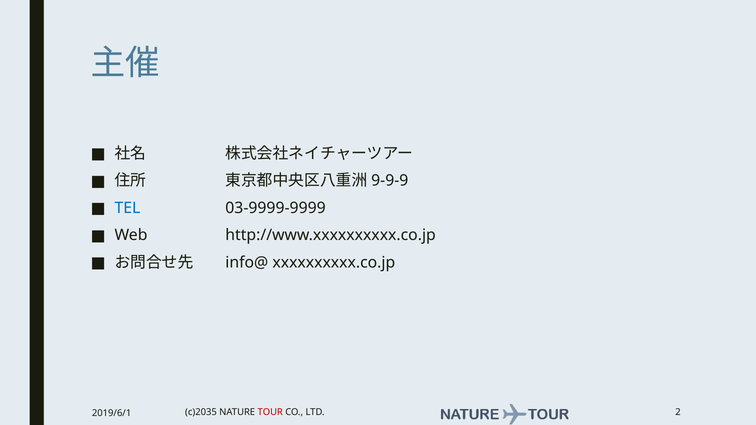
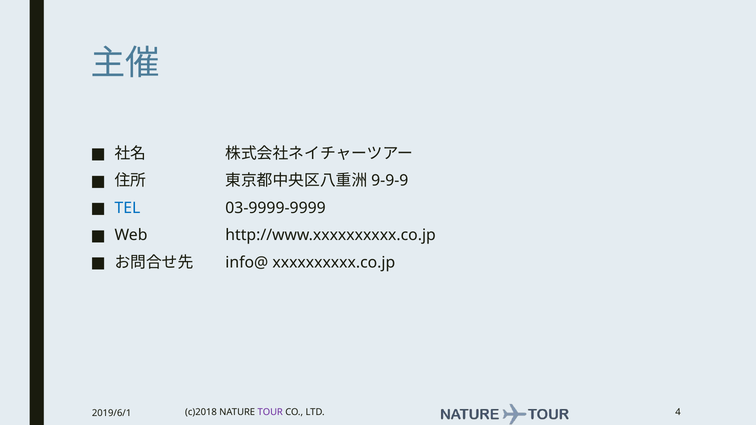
c)2035: c)2035 -> c)2018
TOUR colour: red -> purple
2: 2 -> 4
